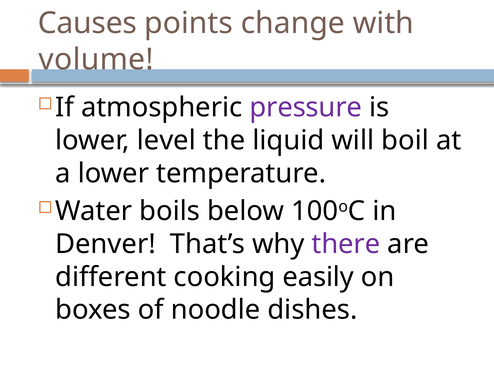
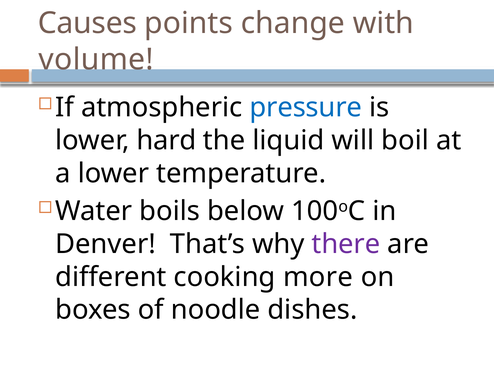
pressure colour: purple -> blue
level: level -> hard
easily: easily -> more
